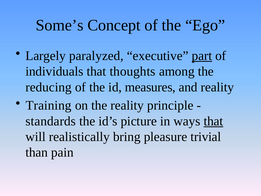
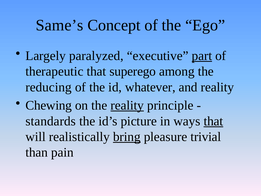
Some’s: Some’s -> Same’s
individuals: individuals -> therapeutic
thoughts: thoughts -> superego
measures: measures -> whatever
Training: Training -> Chewing
reality at (127, 105) underline: none -> present
bring underline: none -> present
